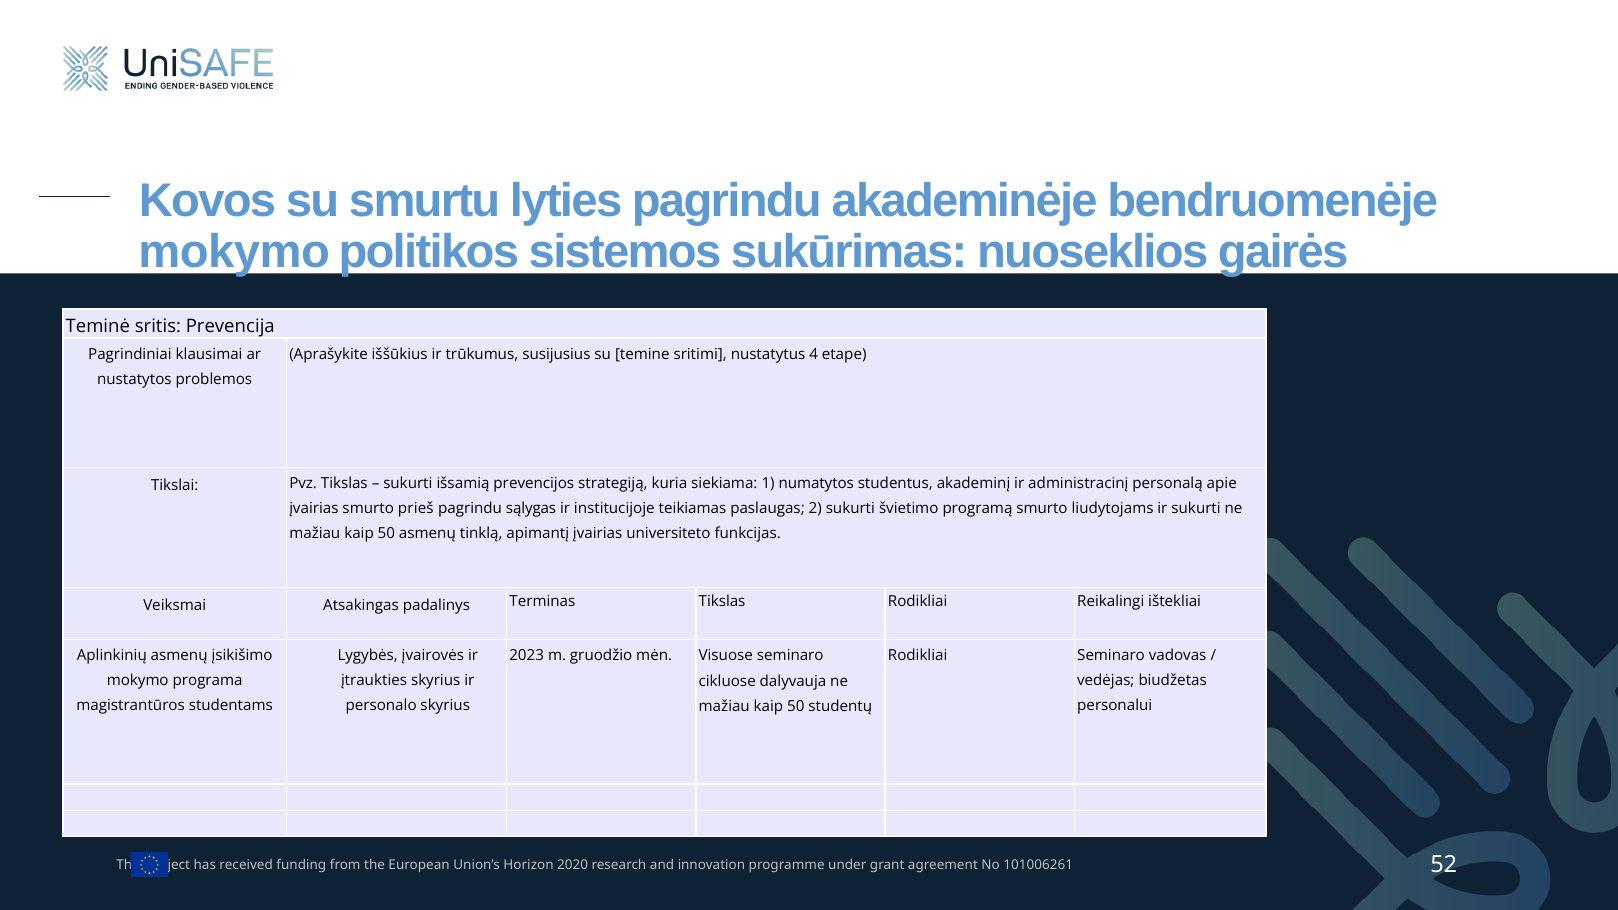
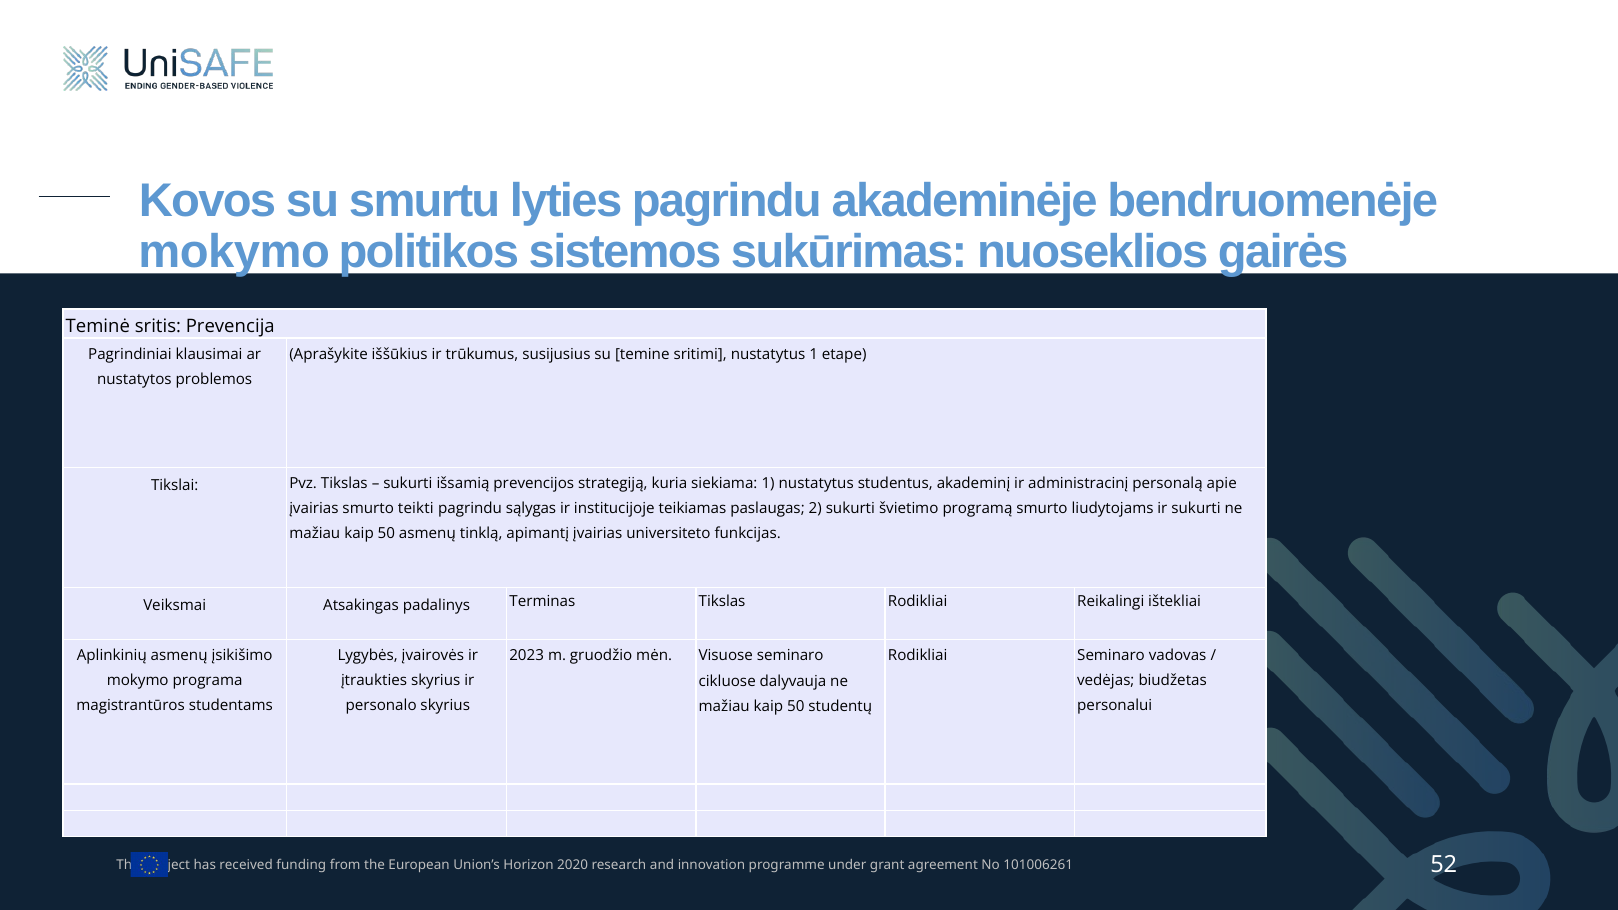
nustatytus 4: 4 -> 1
1 numatytos: numatytos -> nustatytus
prieš: prieš -> teikti
